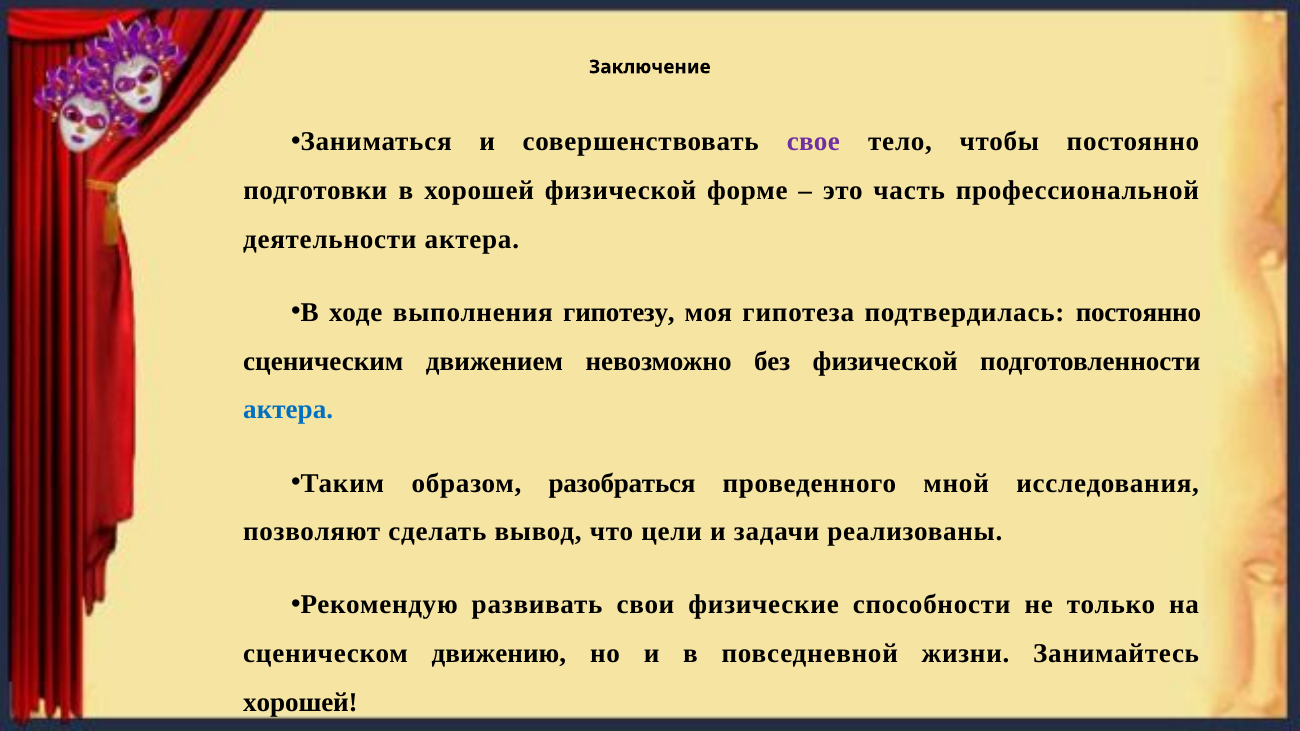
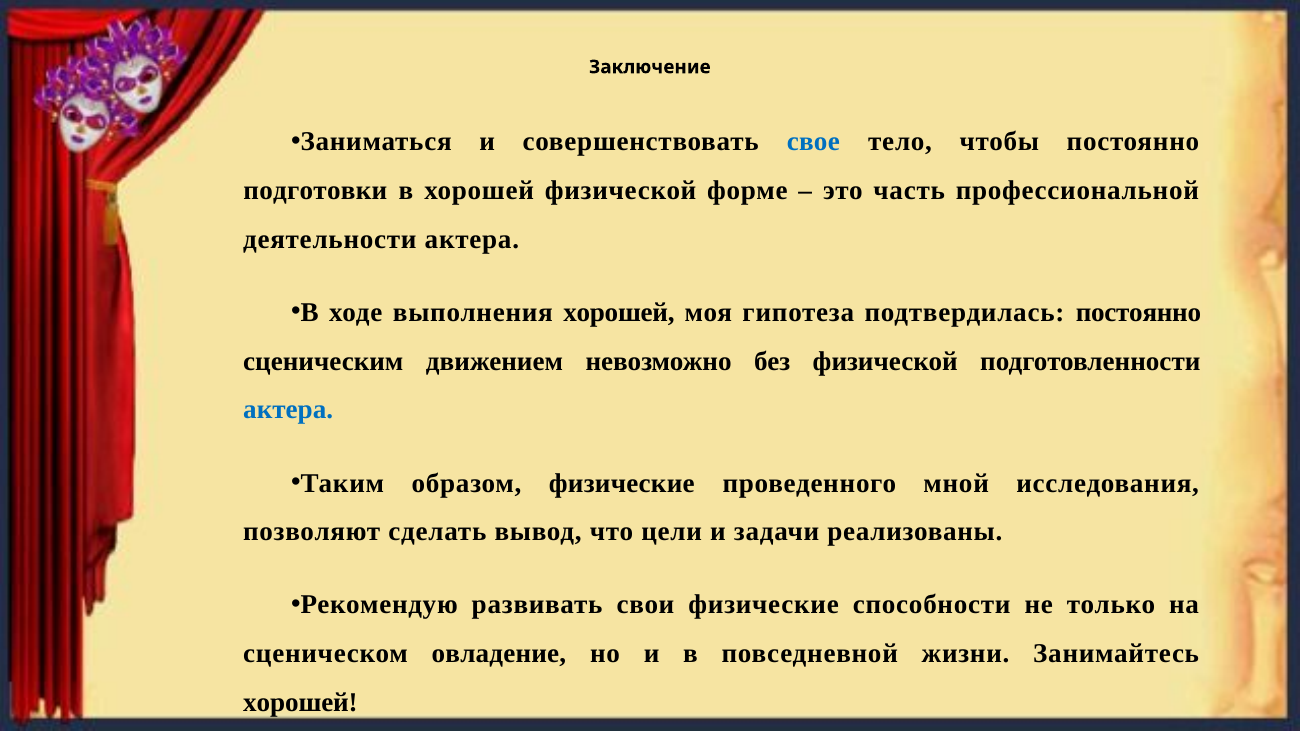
свое colour: purple -> blue
выполнения гипотезу: гипотезу -> хорошей
образом разобраться: разобраться -> физические
движению: движению -> овладение
